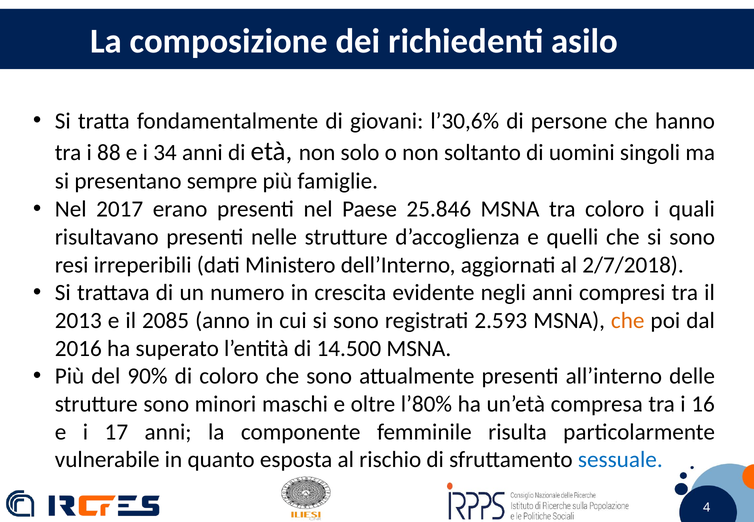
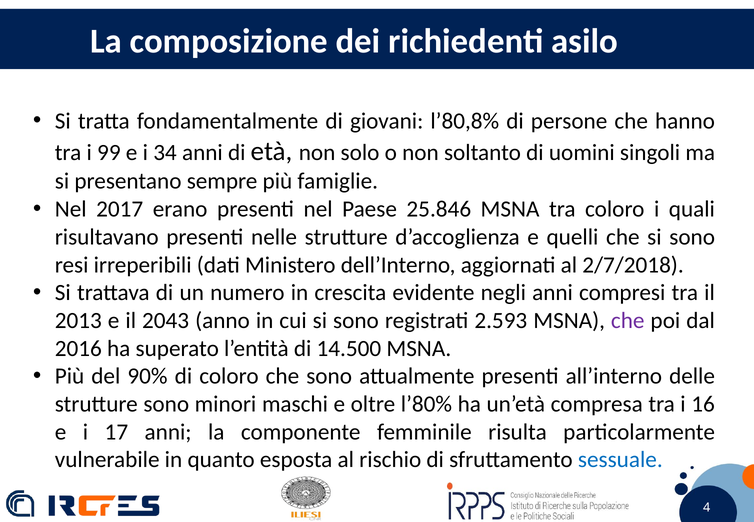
l’30,6%: l’30,6% -> l’80,8%
88: 88 -> 99
2085: 2085 -> 2043
che at (628, 321) colour: orange -> purple
